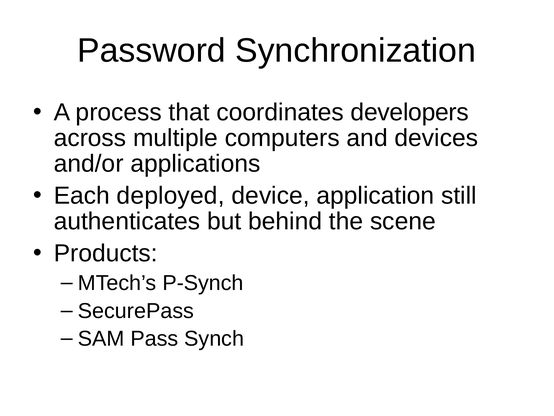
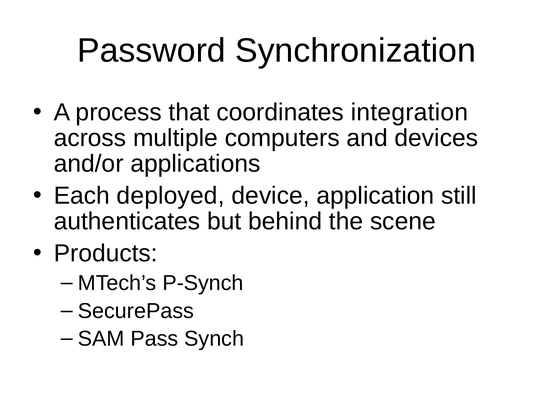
developers: developers -> integration
